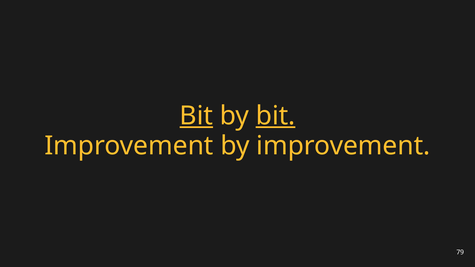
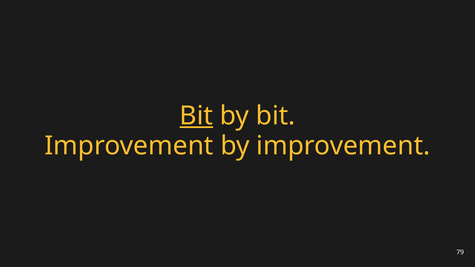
bit at (276, 116) underline: present -> none
